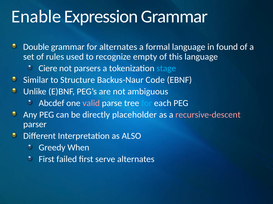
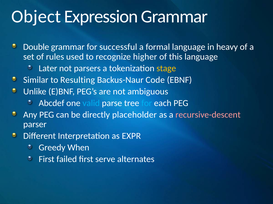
Enable: Enable -> Object
for alternates: alternates -> successful
found: found -> heavy
empty: empty -> higher
Ciere: Ciere -> Later
stage colour: light blue -> yellow
Structure: Structure -> Resulting
valid colour: pink -> light blue
ALSO: ALSO -> EXPR
